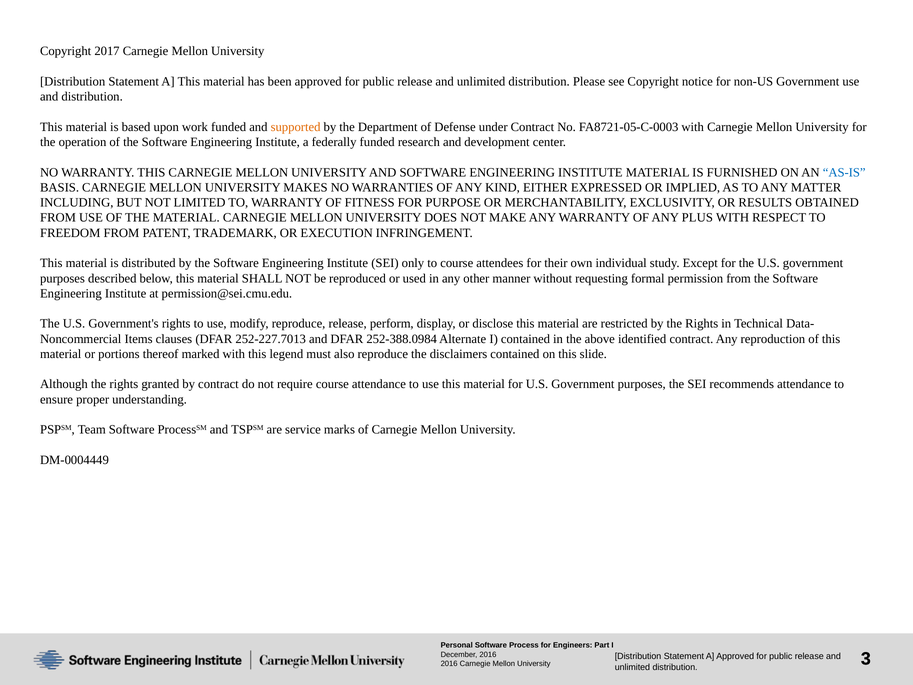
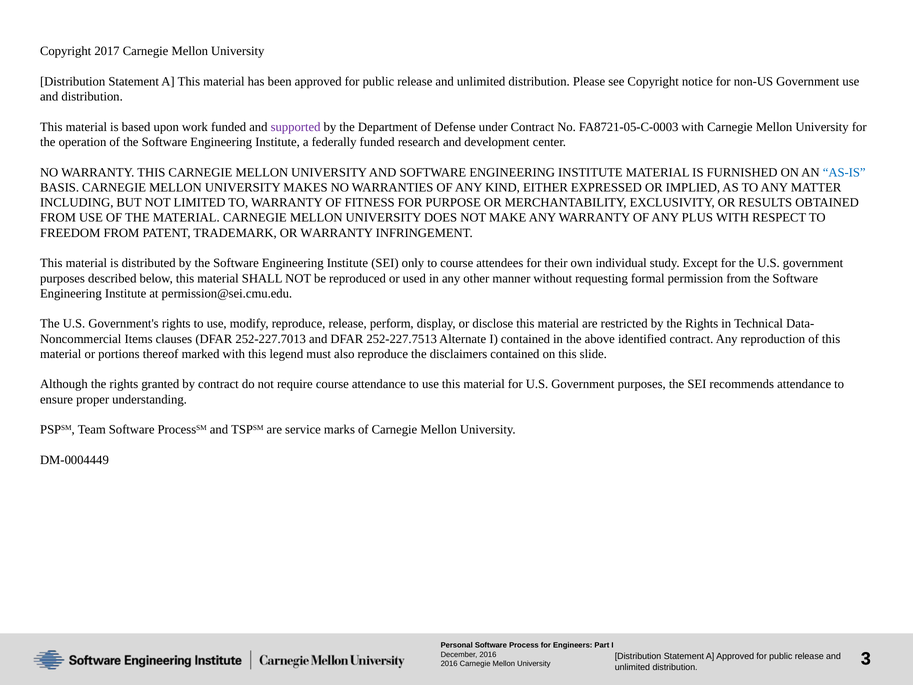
supported colour: orange -> purple
OR EXECUTION: EXECUTION -> WARRANTY
252-388.0984: 252-388.0984 -> 252-227.7513
